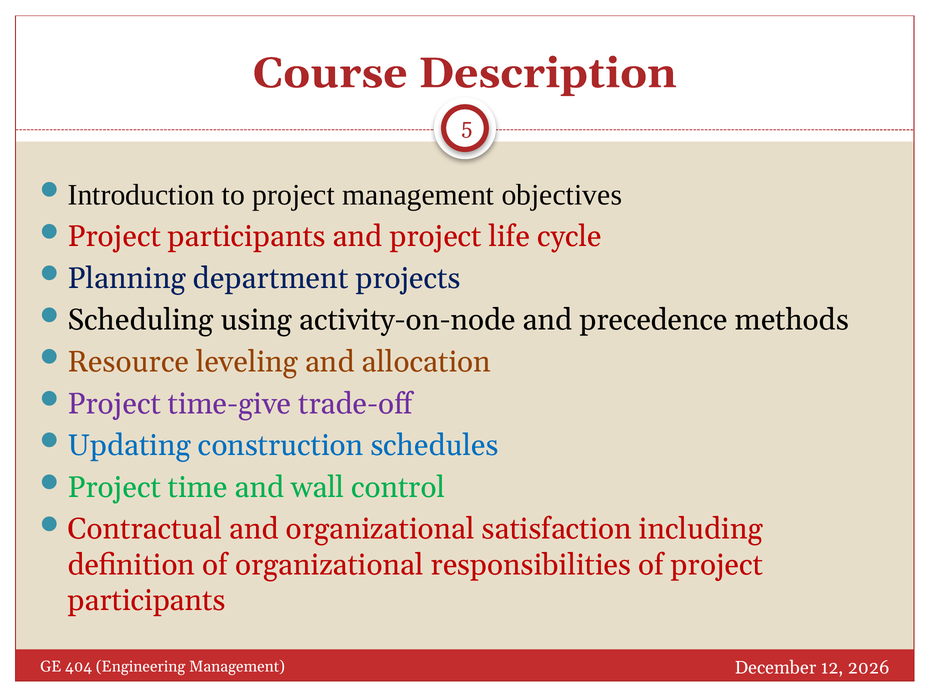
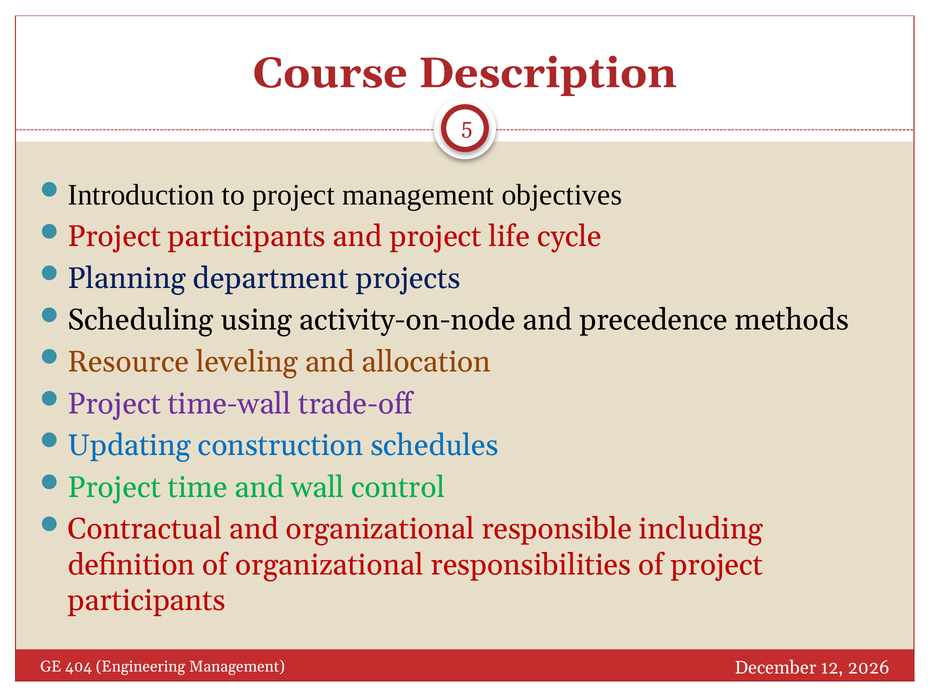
time-give: time-give -> time-wall
satisfaction: satisfaction -> responsible
